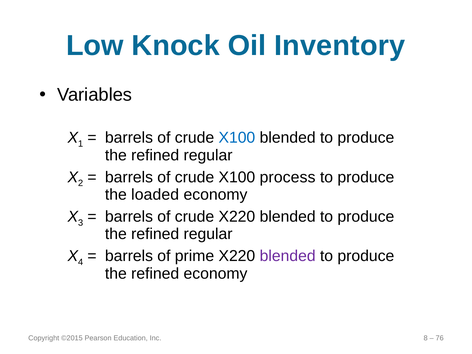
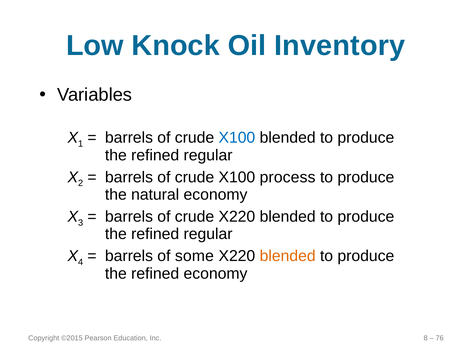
loaded: loaded -> natural
prime: prime -> some
blended at (288, 256) colour: purple -> orange
